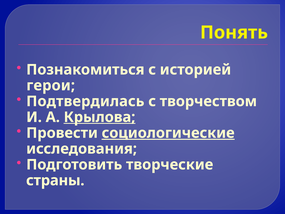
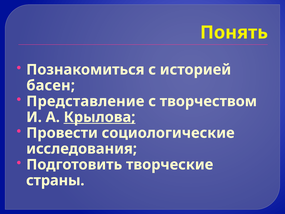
герои: герои -> басен
Подтвердилась: Подтвердилась -> Представление
социологические underline: present -> none
